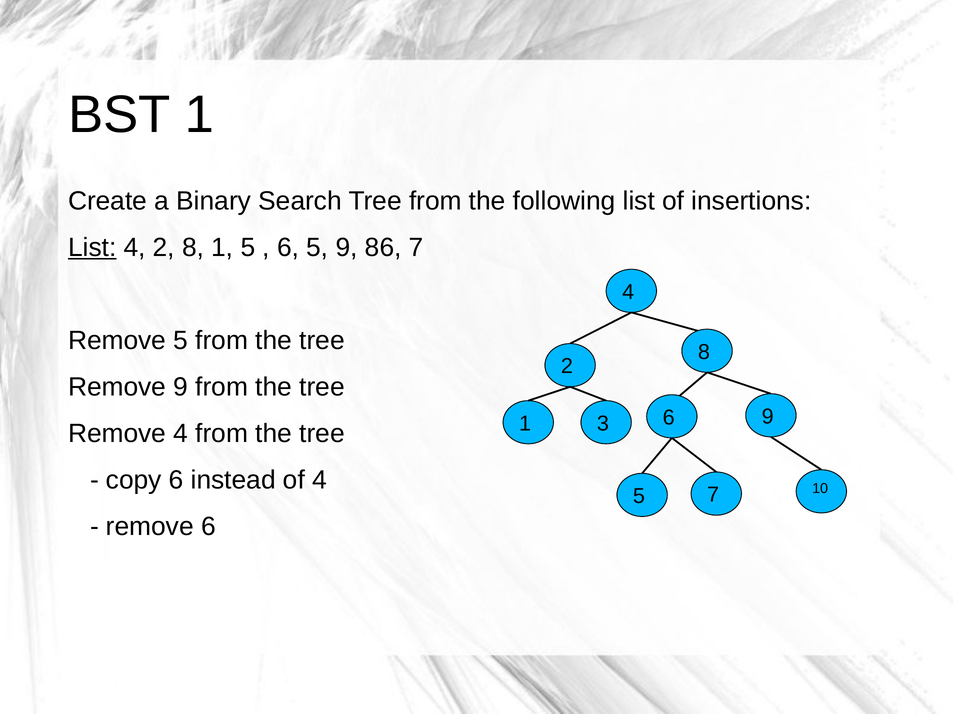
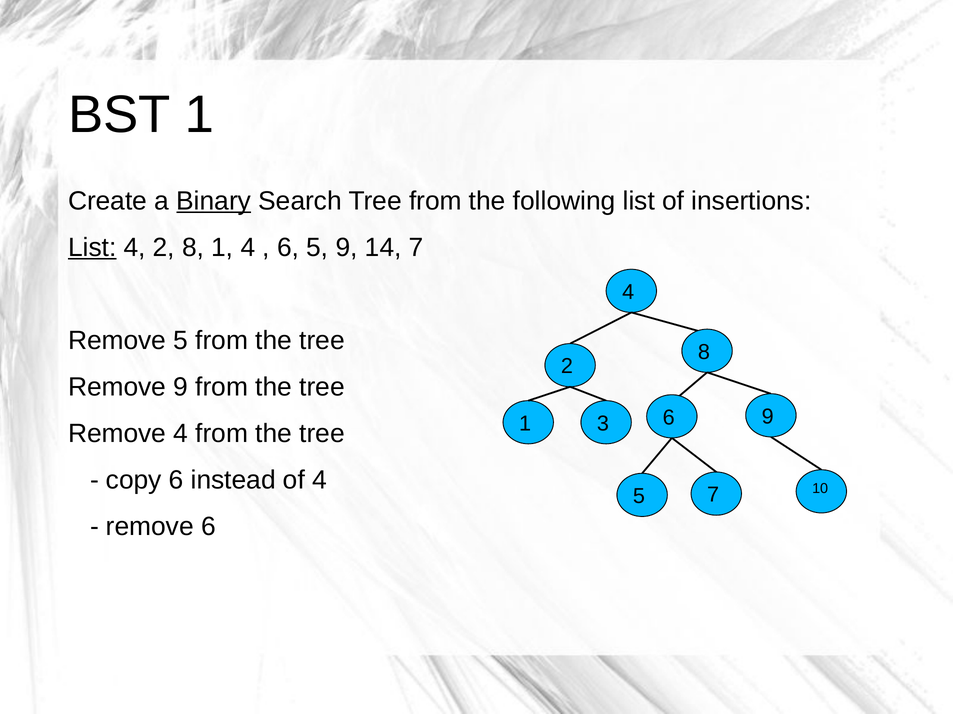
Binary underline: none -> present
1 5: 5 -> 4
86: 86 -> 14
